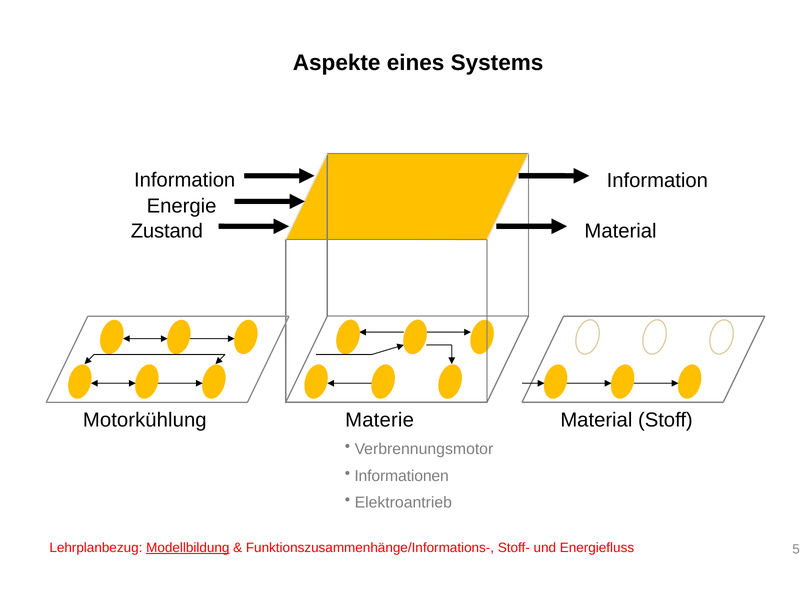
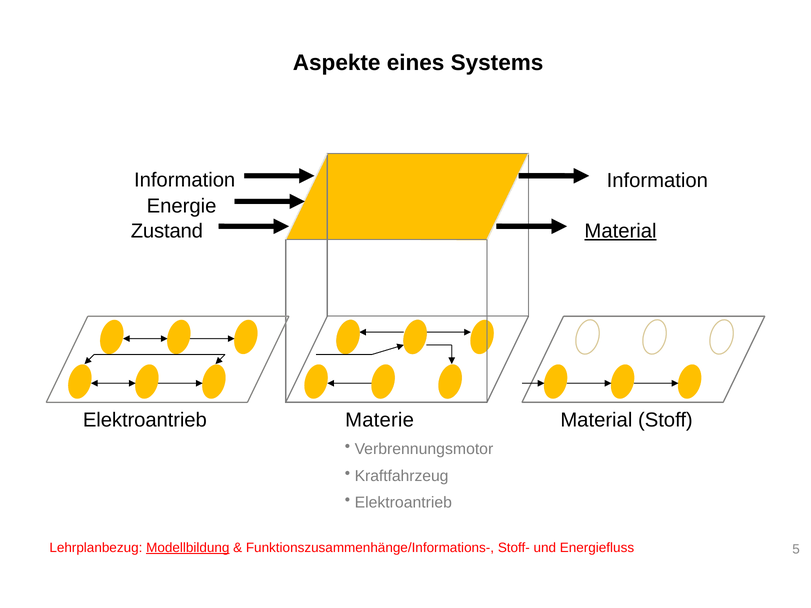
Material at (621, 231) underline: none -> present
Motorkühlung at (145, 420): Motorkühlung -> Elektroantrieb
Informationen: Informationen -> Kraftfahrzeug
